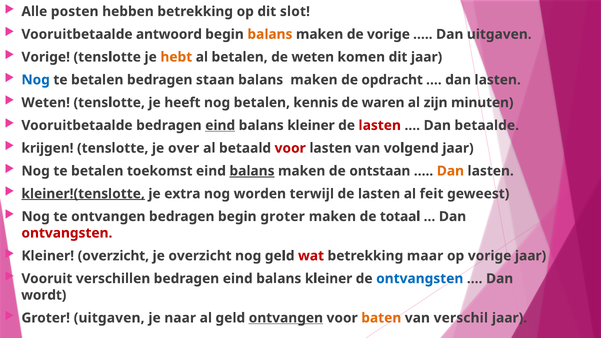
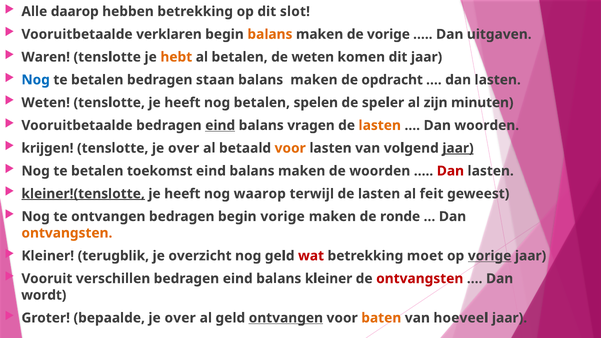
posten: posten -> daarop
antwoord: antwoord -> verklaren
Vorige at (46, 57): Vorige -> Waren
kennis: kennis -> spelen
waren: waren -> speler
kleiner at (311, 125): kleiner -> vragen
lasten at (380, 125) colour: red -> orange
Dan betaalde: betaalde -> woorden
voor at (290, 148) colour: red -> orange
jaar at (458, 148) underline: none -> present
balans at (252, 171) underline: present -> none
de ontstaan: ontstaan -> woorden
Dan at (450, 171) colour: orange -> red
extra at (182, 194): extra -> heeft
worden: worden -> waarop
begin groter: groter -> vorige
totaal: totaal -> ronde
ontvangsten at (67, 233) colour: red -> orange
Kleiner overzicht: overzicht -> terugblik
maar: maar -> moet
vorige at (490, 256) underline: none -> present
ontvangsten at (420, 279) colour: blue -> red
Groter uitgaven: uitgaven -> bepaalde
naar at (180, 318): naar -> over
verschil: verschil -> hoeveel
